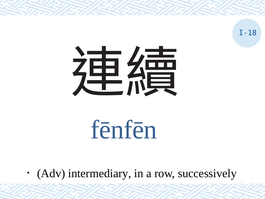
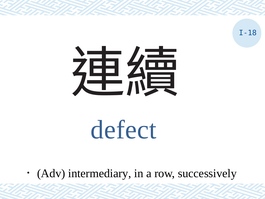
fēnfēn: fēnfēn -> defect
